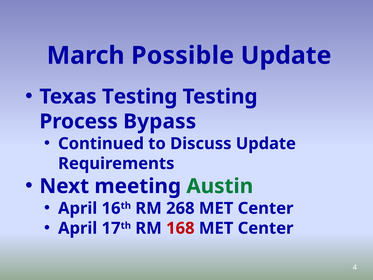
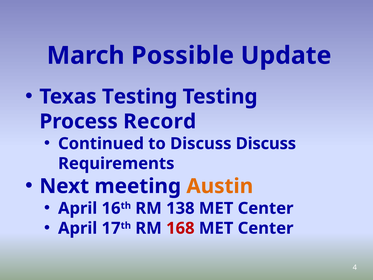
Bypass: Bypass -> Record
Discuss Update: Update -> Discuss
Austin colour: green -> orange
268: 268 -> 138
